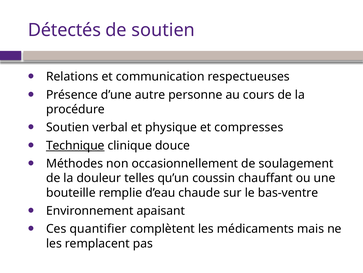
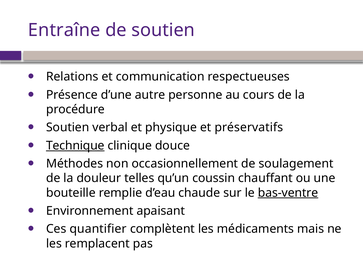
Détectés: Détectés -> Entraîne
compresses: compresses -> préservatifs
bas-ventre underline: none -> present
